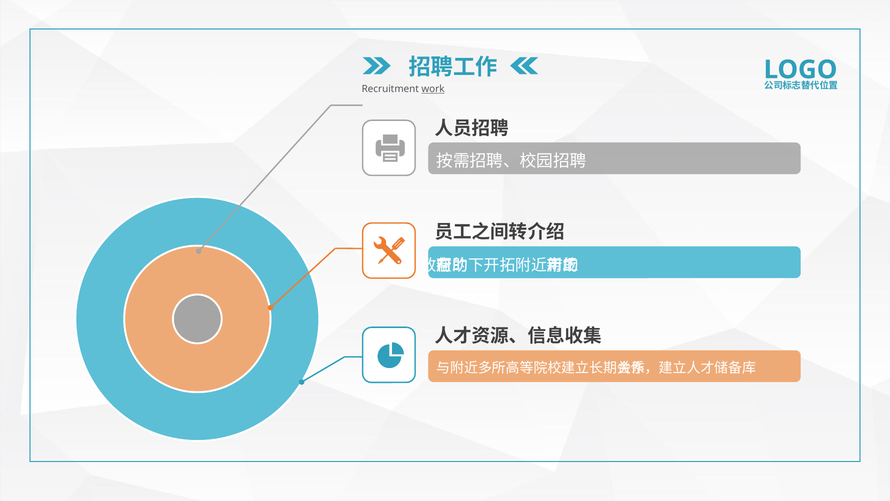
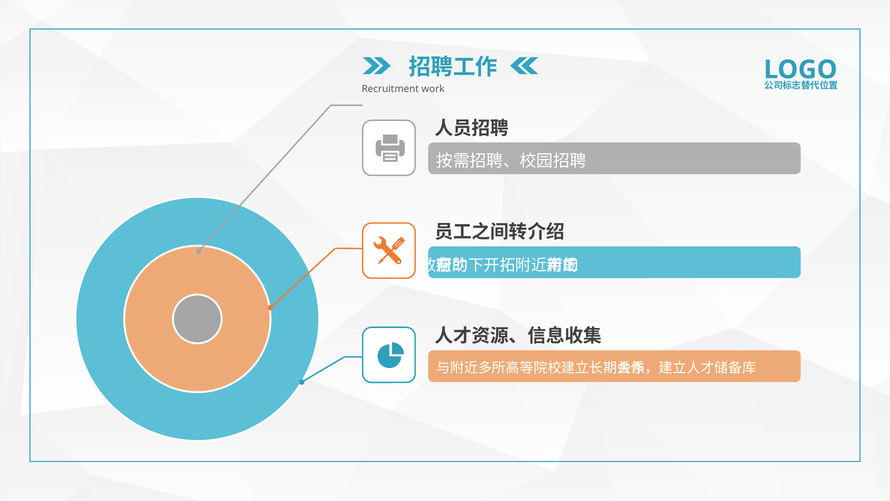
work underline: present -> none
